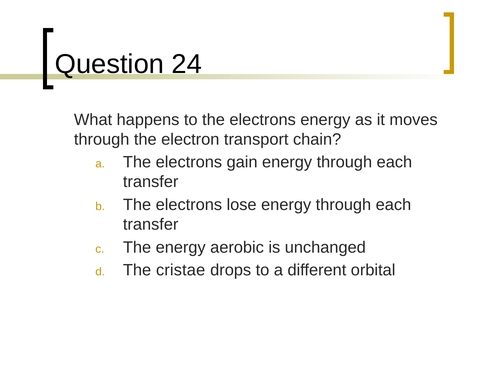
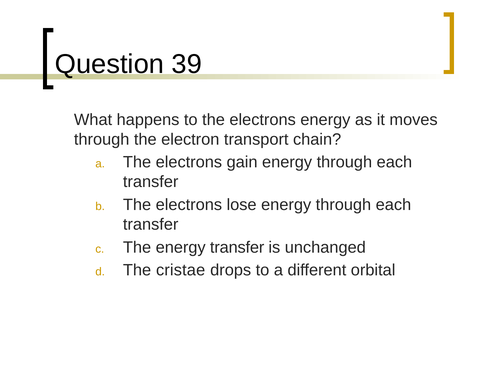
24: 24 -> 39
energy aerobic: aerobic -> transfer
